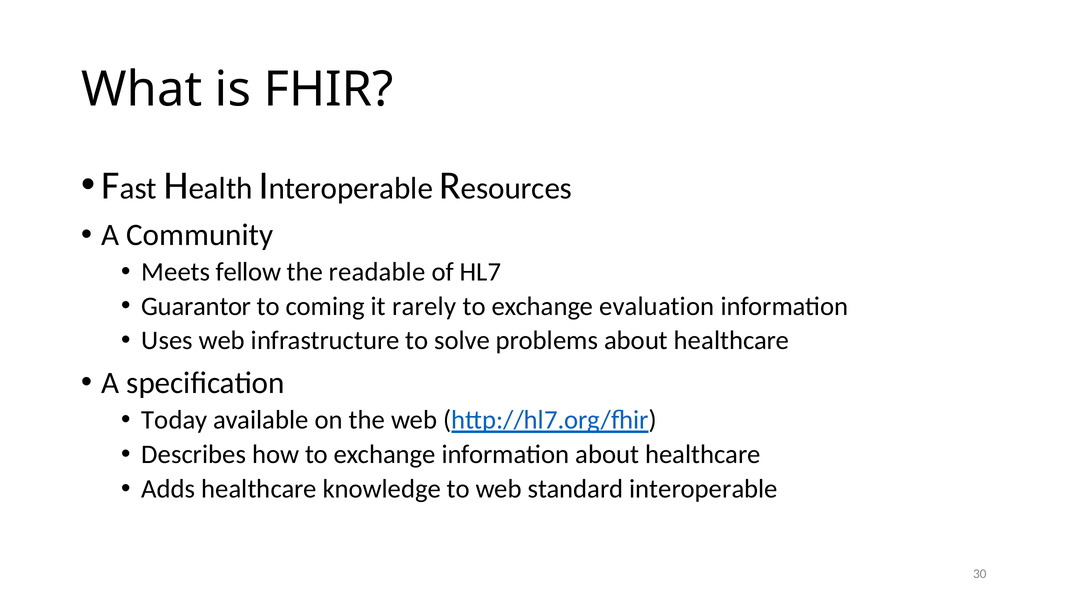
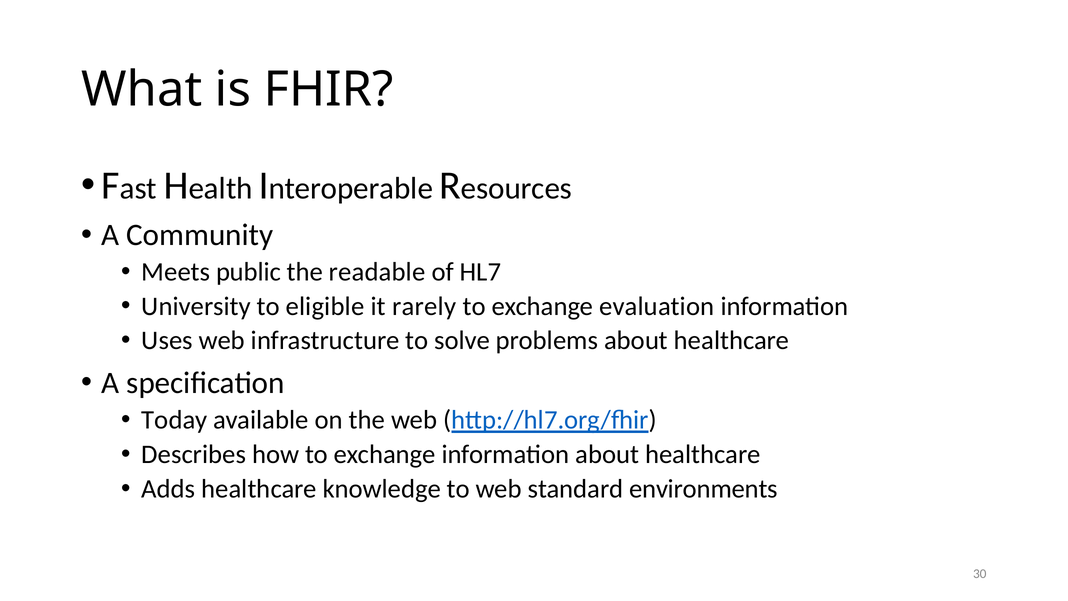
fellow: fellow -> public
Guarantor: Guarantor -> University
coming: coming -> eligible
interoperable: interoperable -> environments
